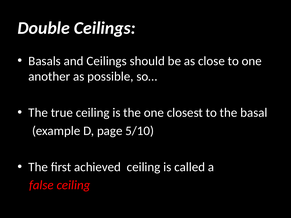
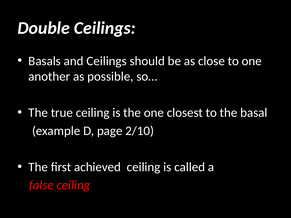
5/10: 5/10 -> 2/10
